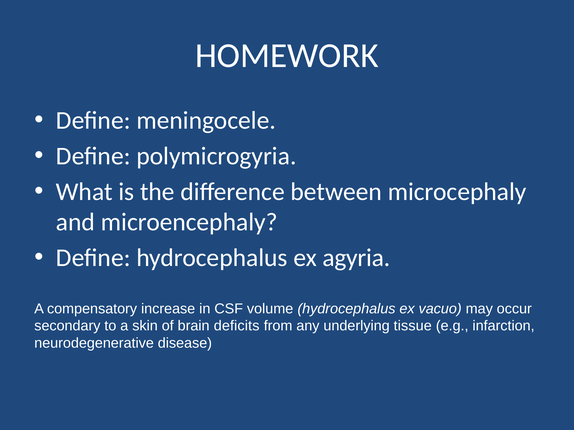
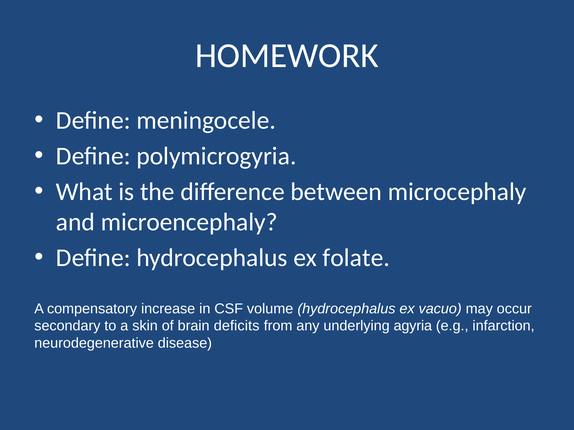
agyria: agyria -> folate
tissue: tissue -> agyria
